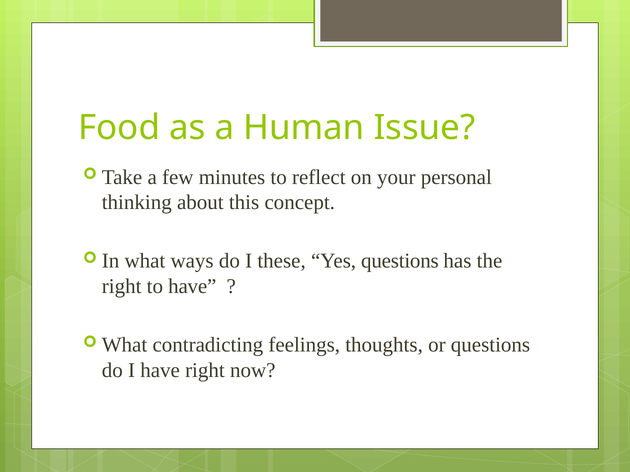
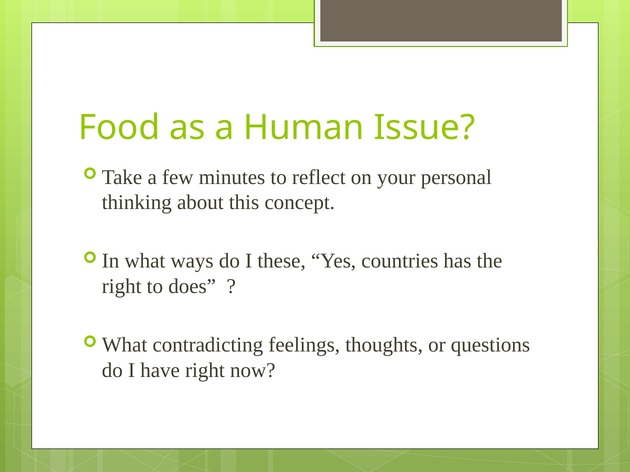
Yes questions: questions -> countries
to have: have -> does
